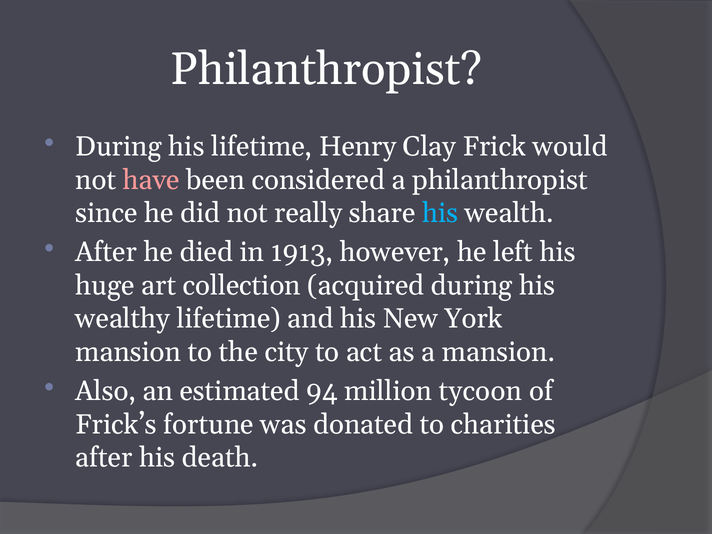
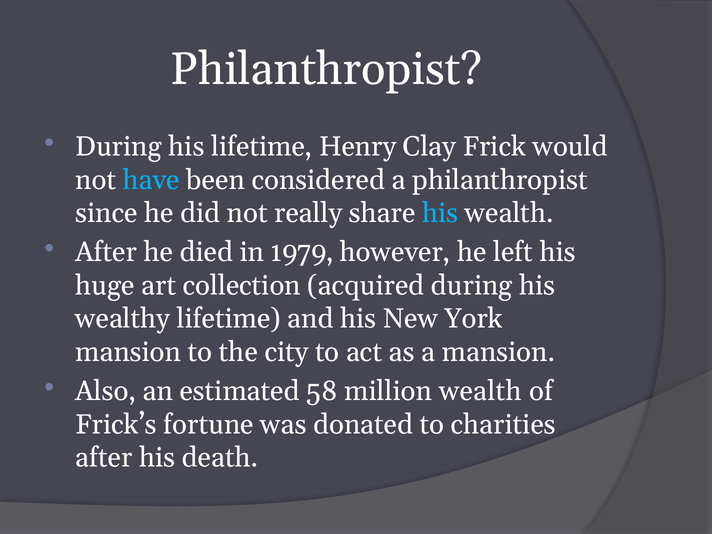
have colour: pink -> light blue
1913: 1913 -> 1979
94: 94 -> 58
million tycoon: tycoon -> wealth
